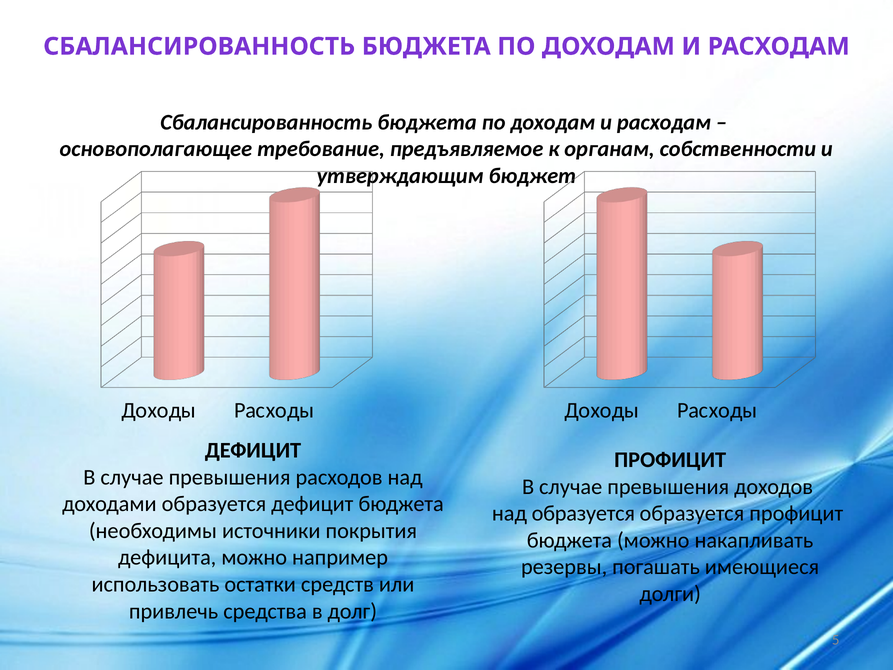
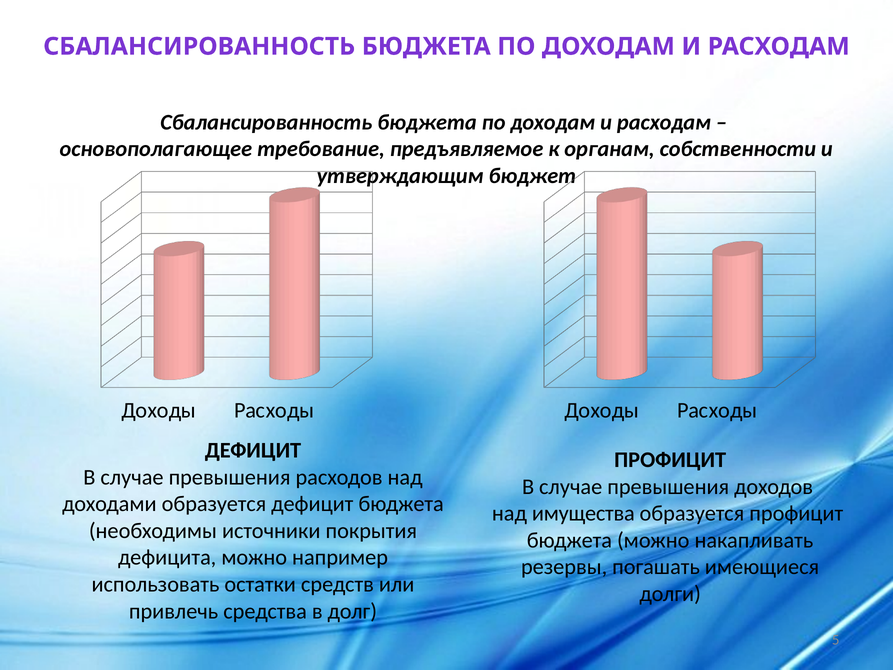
над образуется: образуется -> имущества
